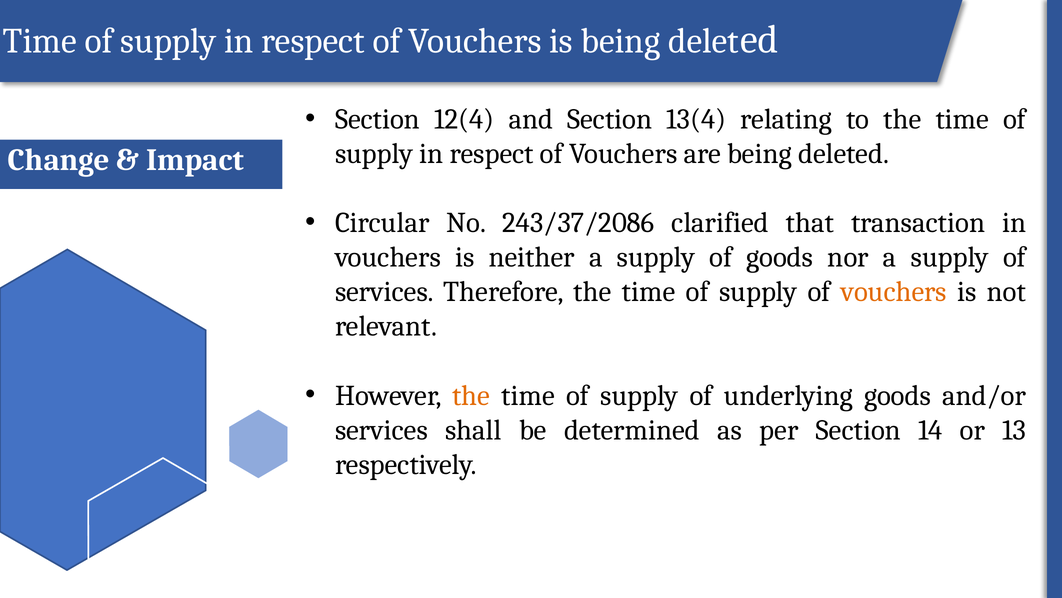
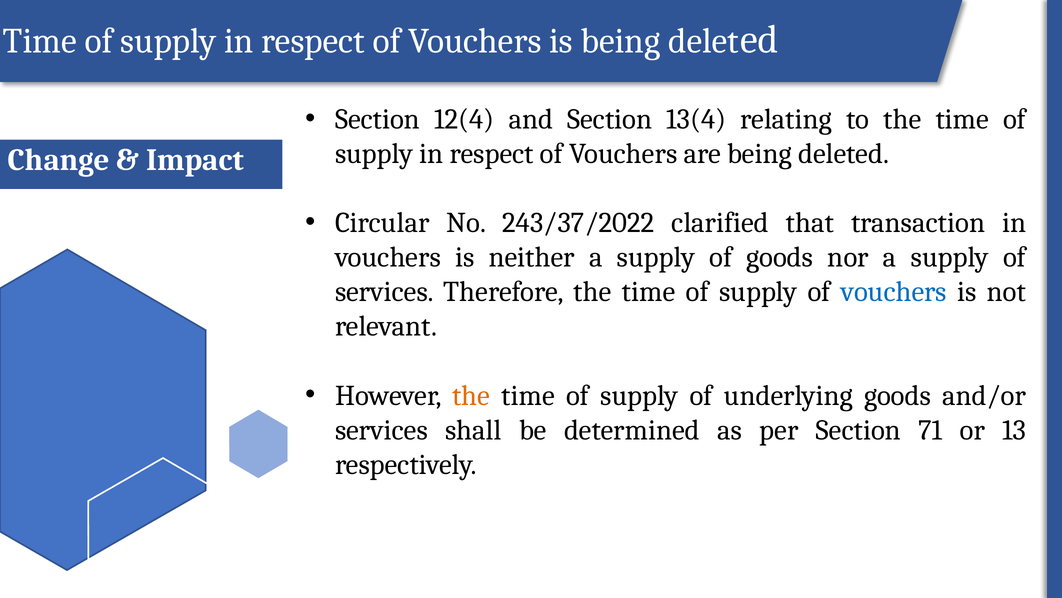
243/37/2086: 243/37/2086 -> 243/37/2022
vouchers at (894, 292) colour: orange -> blue
14: 14 -> 71
